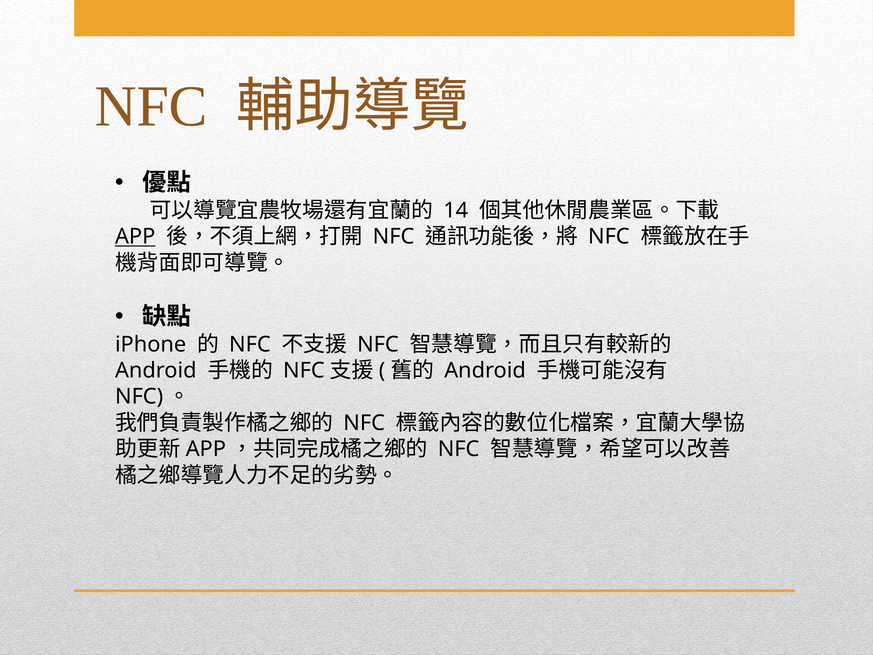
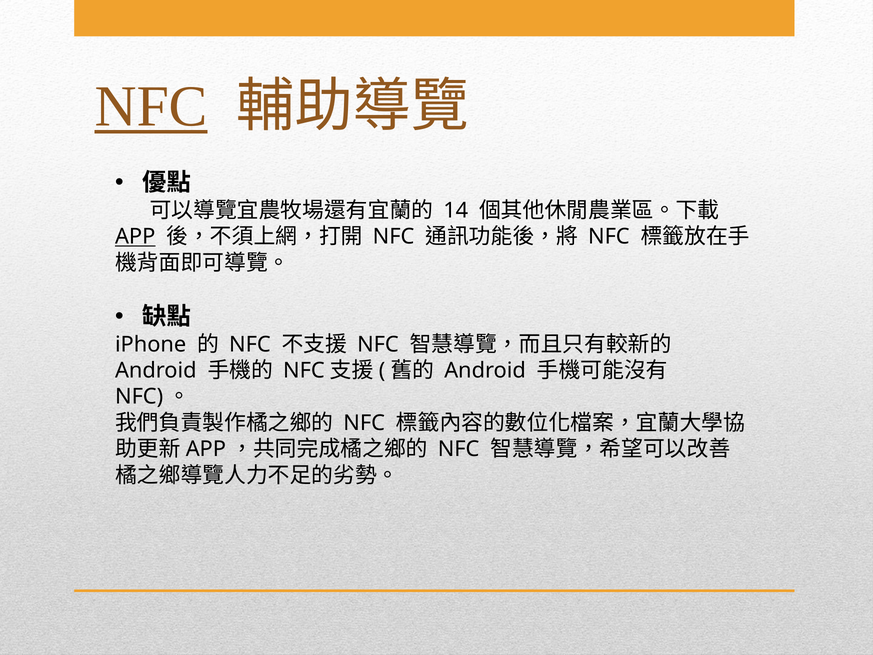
NFC at (151, 106) underline: none -> present
